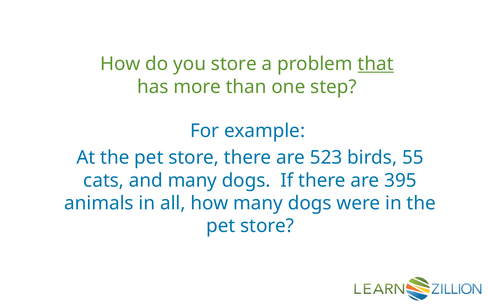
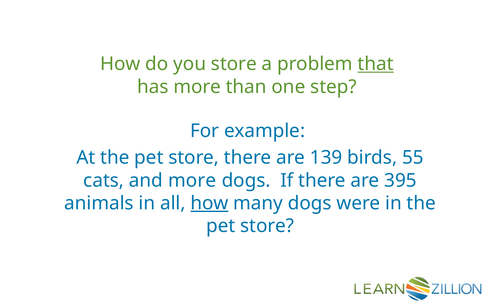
523: 523 -> 139
and many: many -> more
how at (209, 203) underline: none -> present
